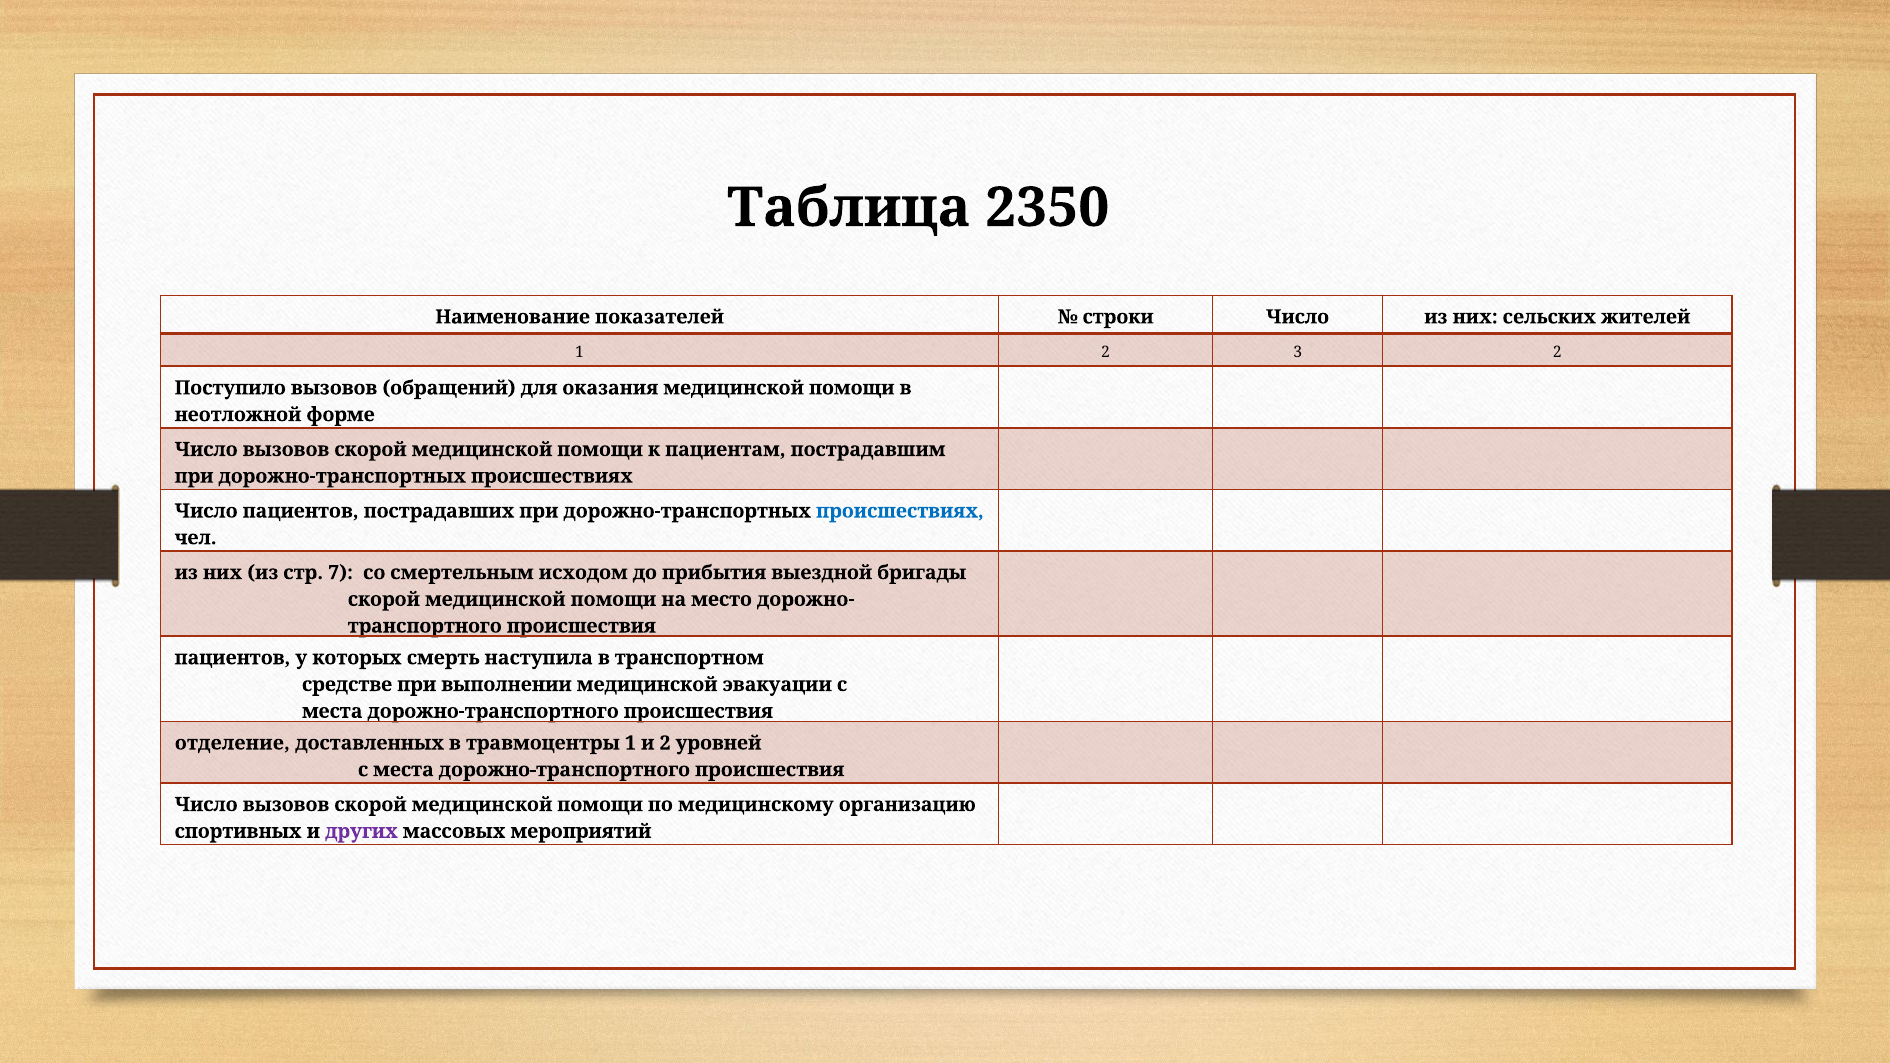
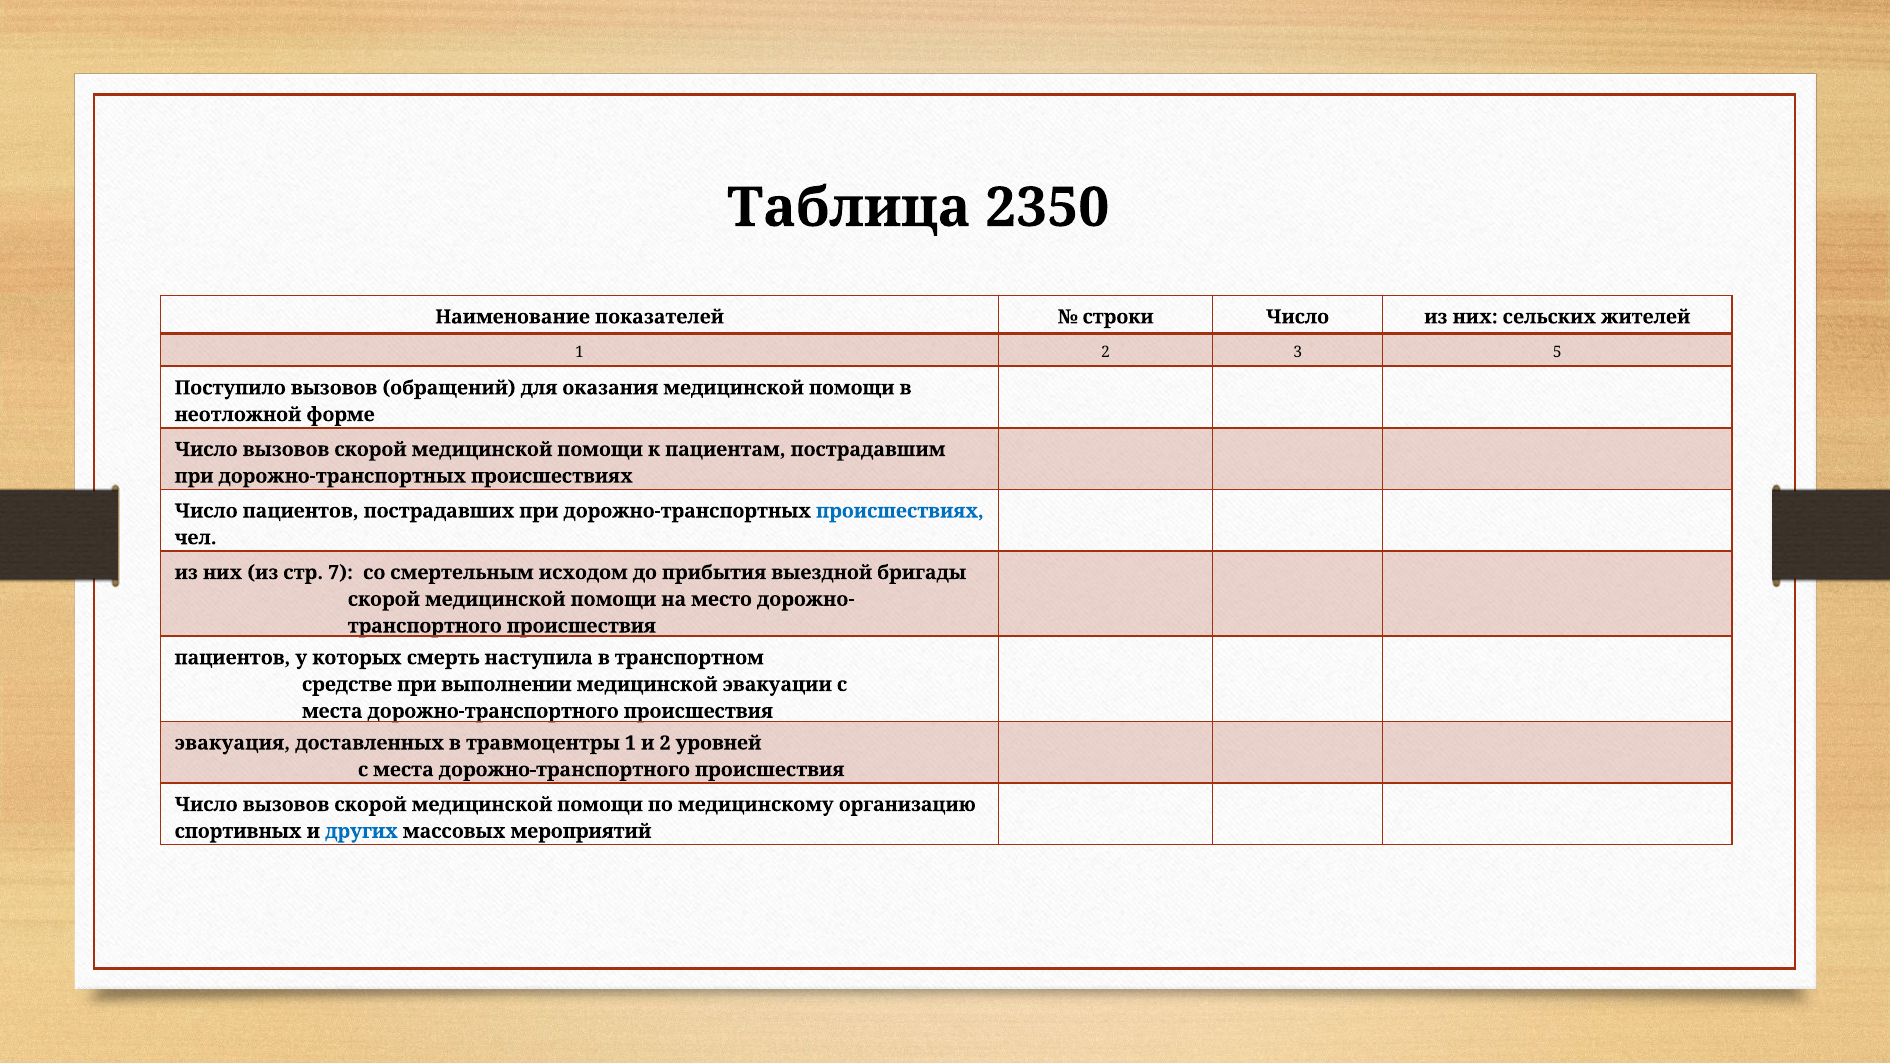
3 2: 2 -> 5
отделение: отделение -> эвакуация
других colour: purple -> blue
